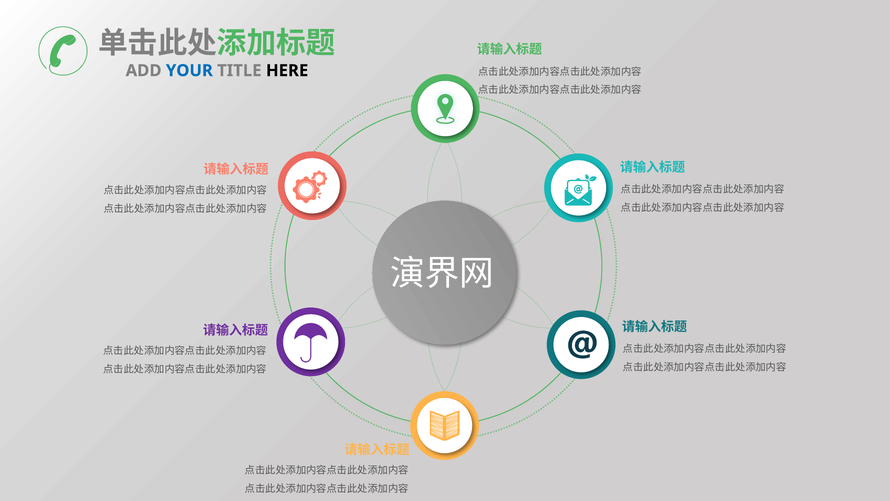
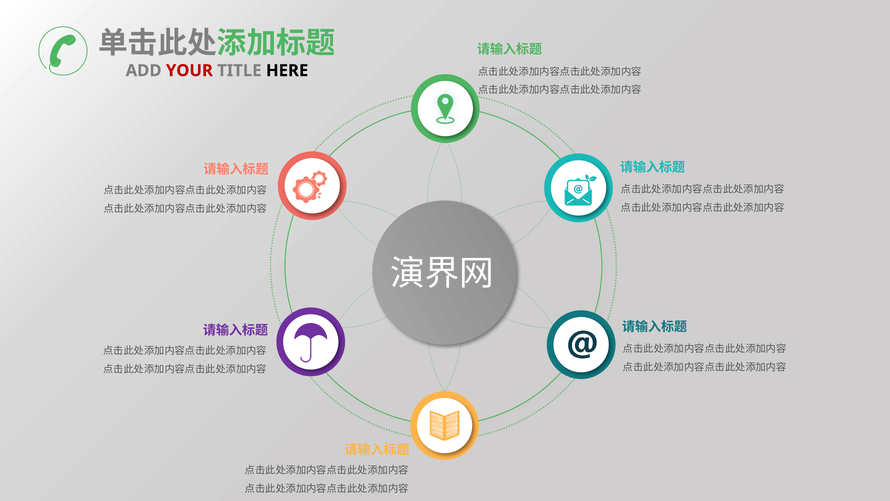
YOUR colour: blue -> red
